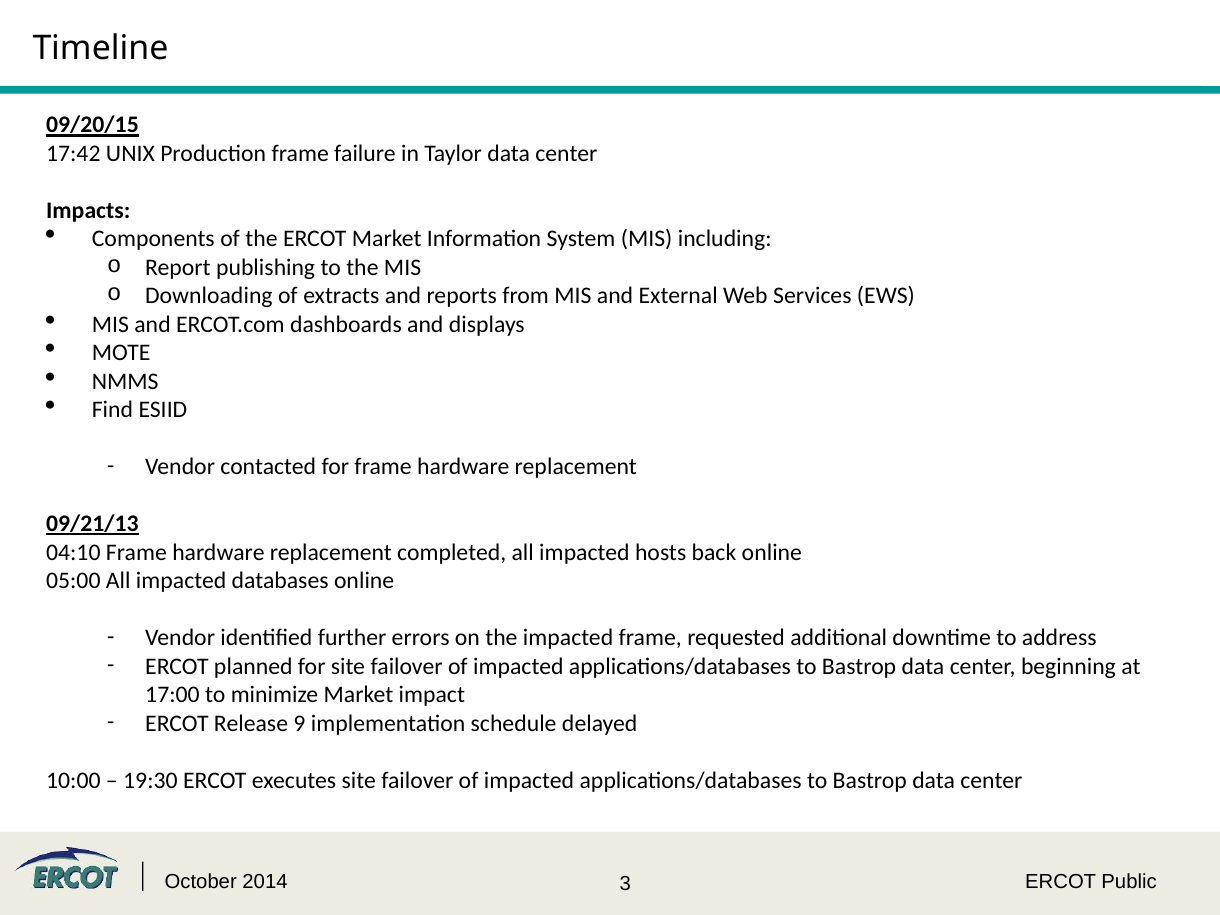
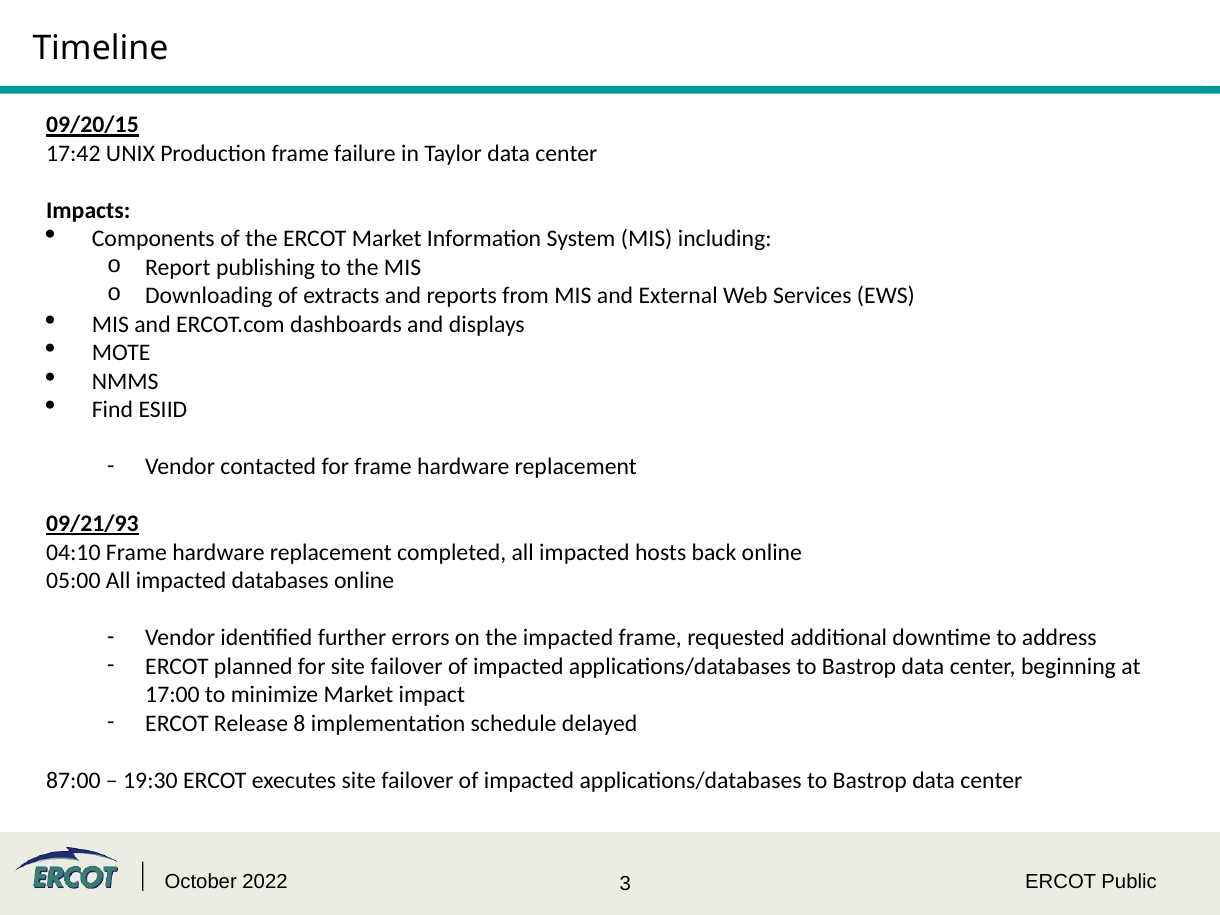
09/21/13: 09/21/13 -> 09/21/93
9: 9 -> 8
10:00: 10:00 -> 87:00
2014: 2014 -> 2022
